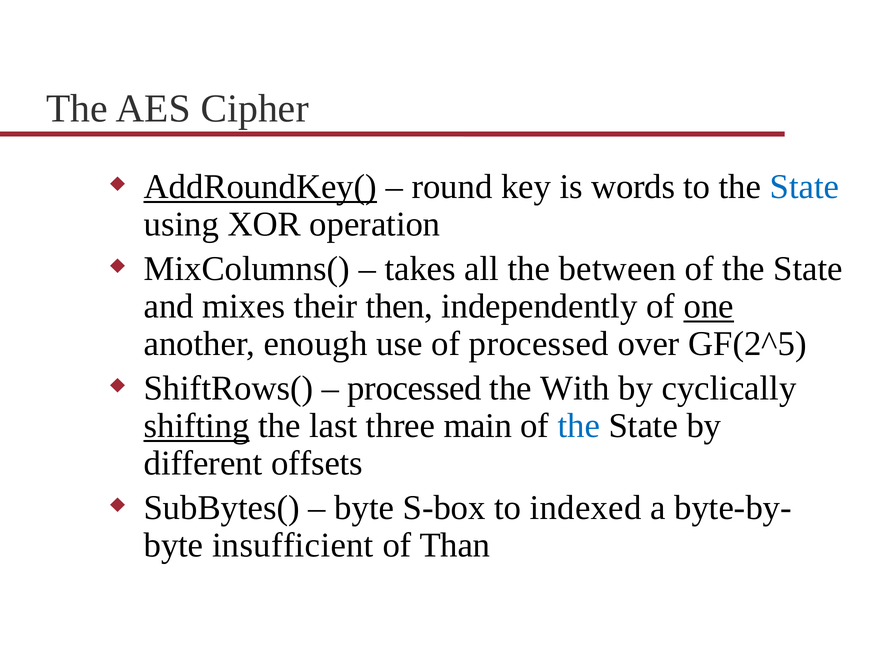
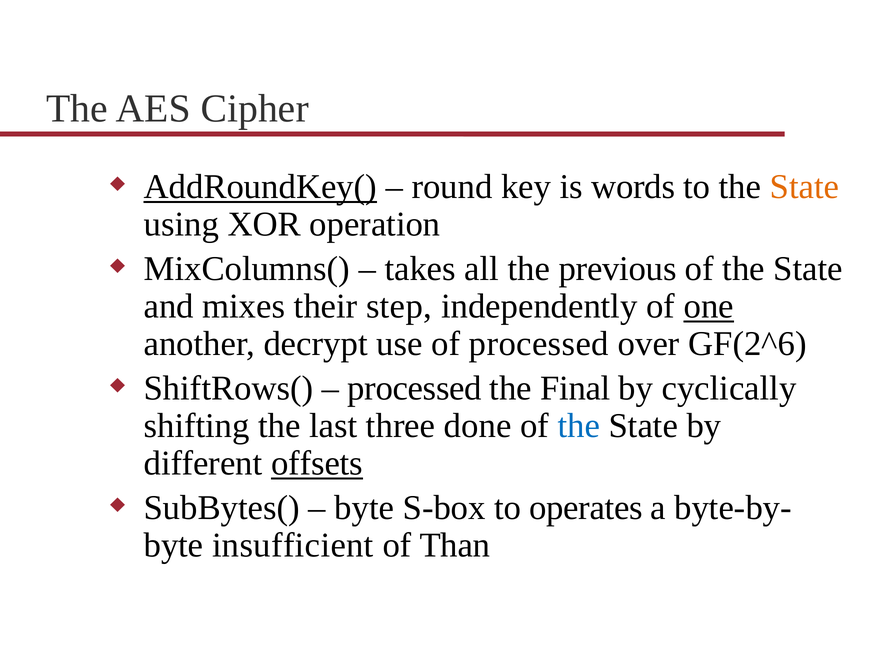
State at (804, 187) colour: blue -> orange
between: between -> previous
then: then -> step
enough: enough -> decrypt
GF(2^5: GF(2^5 -> GF(2^6
With: With -> Final
shifting underline: present -> none
main: main -> done
offsets underline: none -> present
indexed: indexed -> operates
